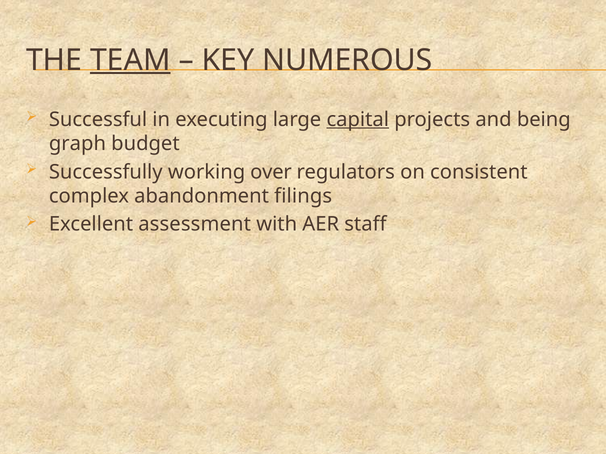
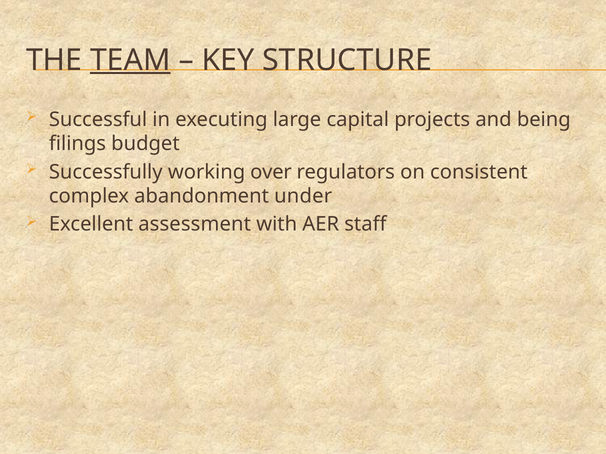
NUMEROUS: NUMEROUS -> STRUCTURE
capital underline: present -> none
graph: graph -> filings
filings: filings -> under
